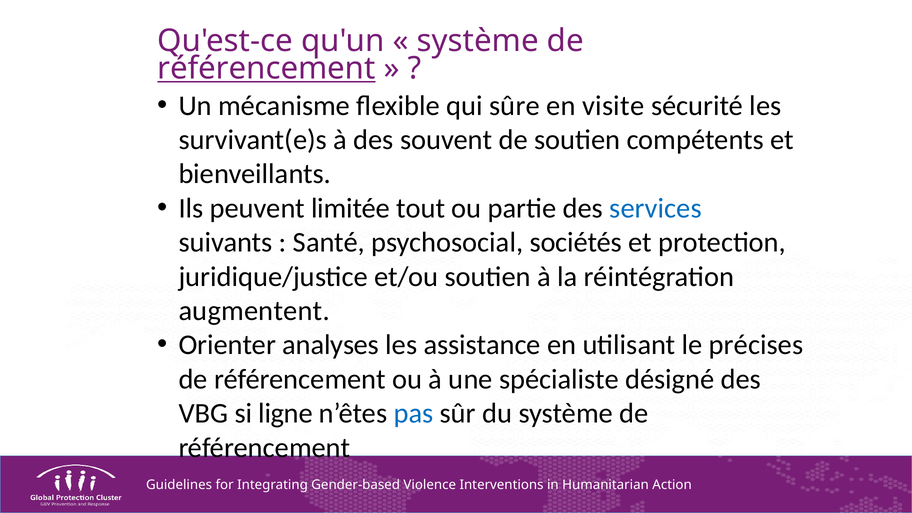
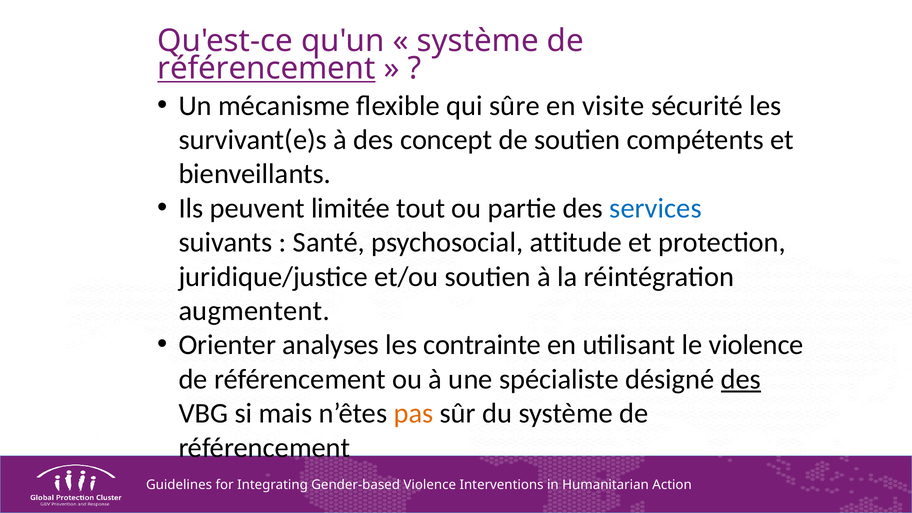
souvent: souvent -> concept
sociétés: sociétés -> attitude
assistance: assistance -> contrainte
le précises: précises -> violence
des at (741, 379) underline: none -> present
ligne: ligne -> mais
pas colour: blue -> orange
